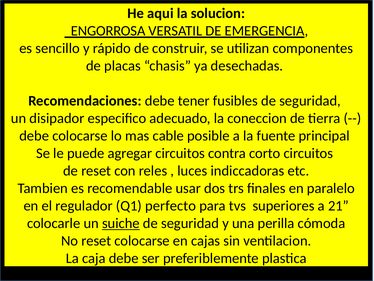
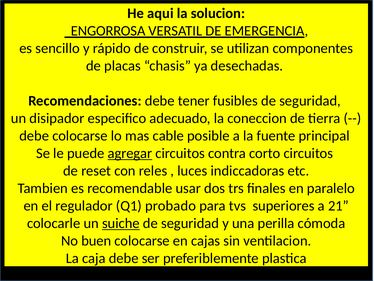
agregar underline: none -> present
perfecto: perfecto -> probado
No reset: reset -> buen
